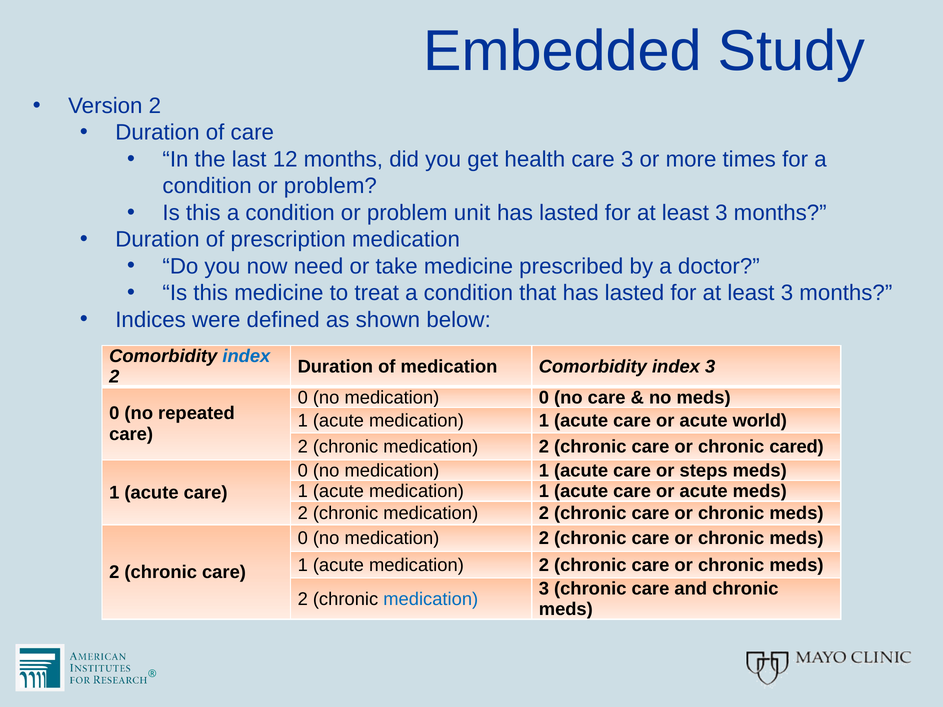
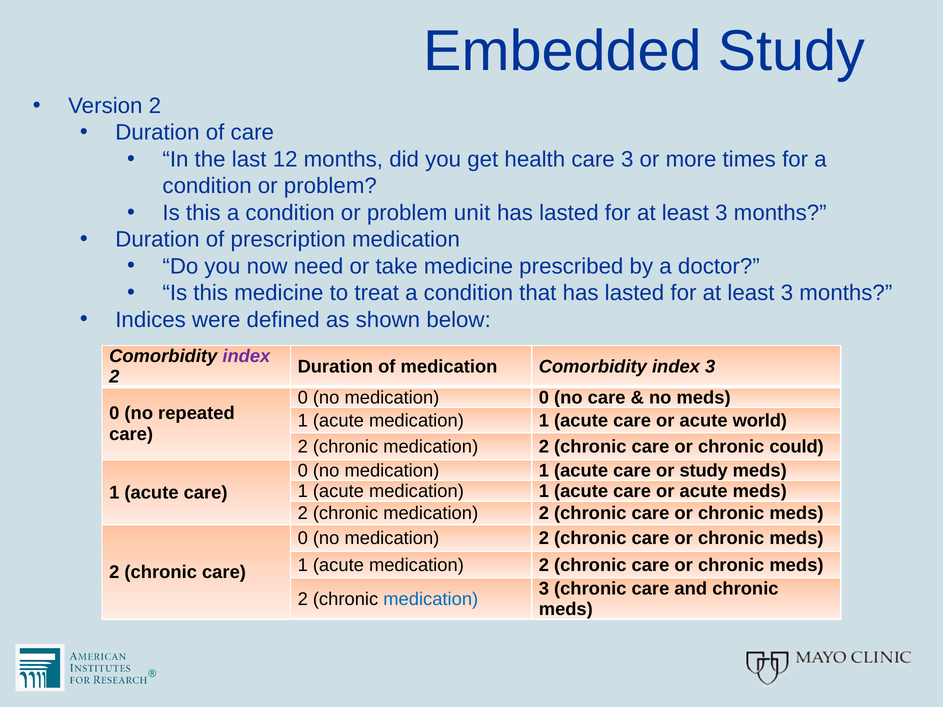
index at (246, 356) colour: blue -> purple
cared: cared -> could
or steps: steps -> study
